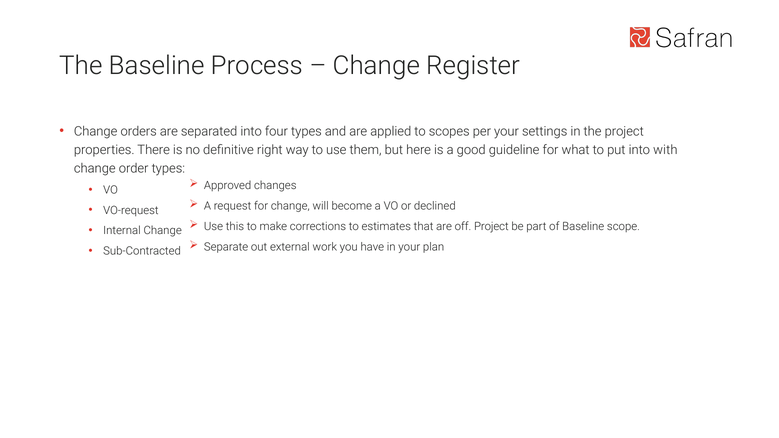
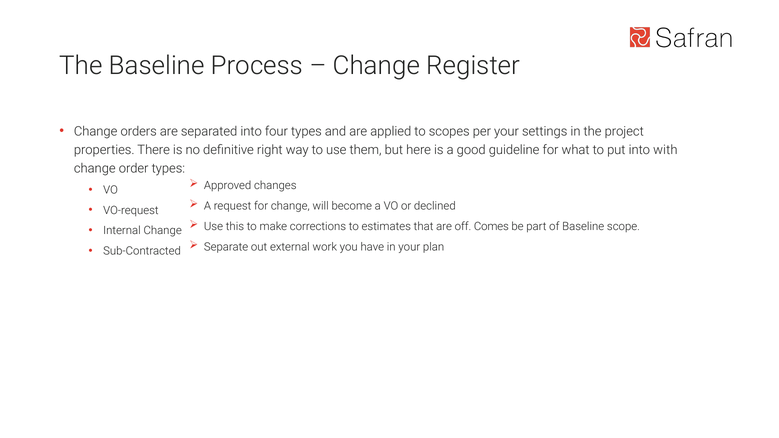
off Project: Project -> Comes
